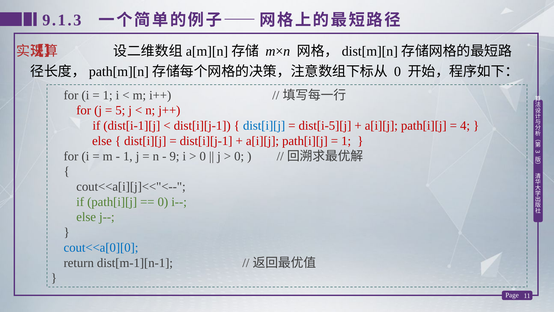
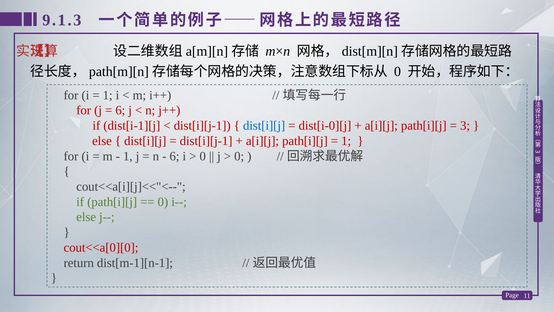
5 at (120, 110): 5 -> 6
dist[i-5][j: dist[i-5][j -> dist[i-0][j
4 at (465, 125): 4 -> 3
9 at (174, 156): 9 -> 6
cout<<a[0][0 colour: blue -> red
